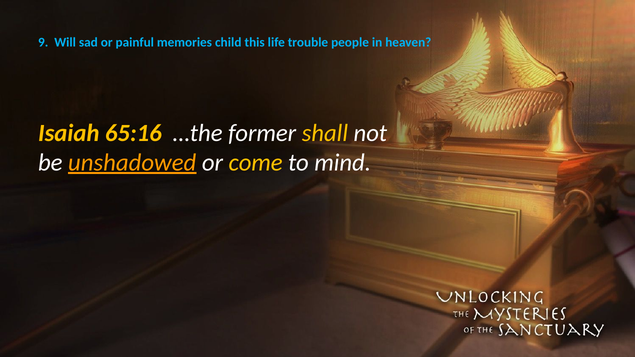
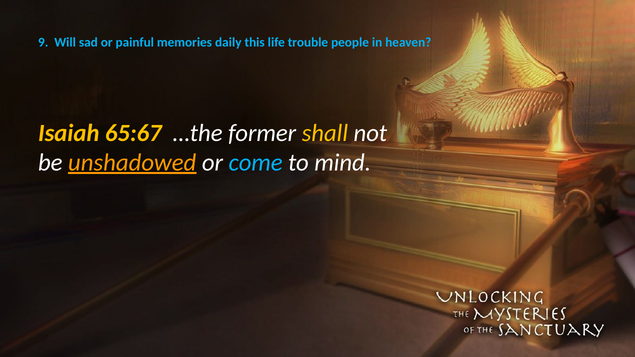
child: child -> daily
65:16: 65:16 -> 65:67
come colour: yellow -> light blue
